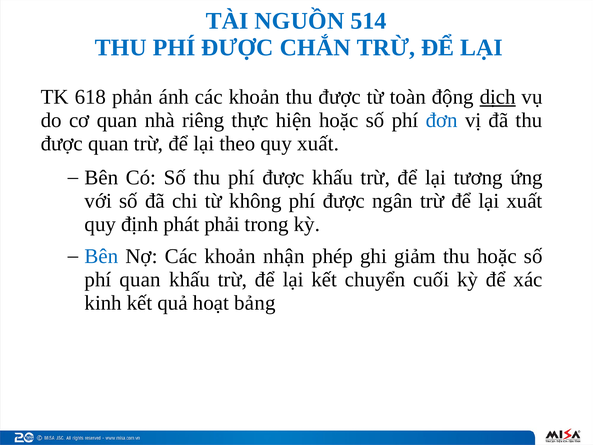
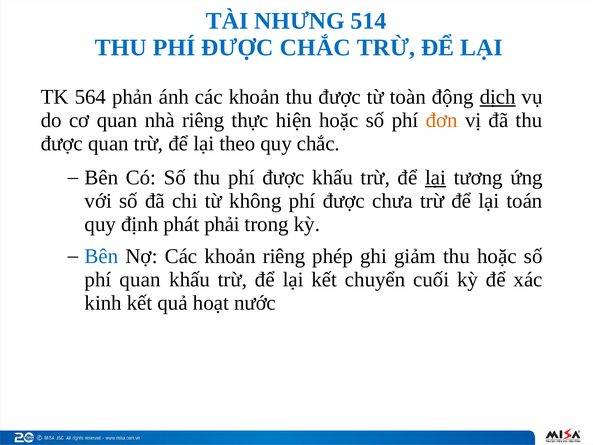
NGUỒN: NGUỒN -> NHƯNG
ĐƯỢC CHẮN: CHẮN -> CHẮC
618: 618 -> 564
đơn colour: blue -> orange
quy xuất: xuất -> chắc
lại at (435, 178) underline: none -> present
ngân: ngân -> chưa
lại xuất: xuất -> toán
khoản nhận: nhận -> riêng
bảng: bảng -> nước
